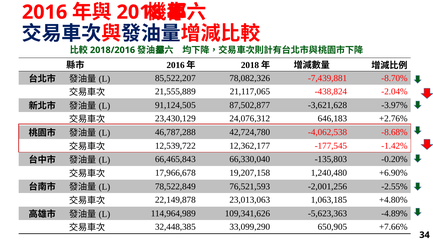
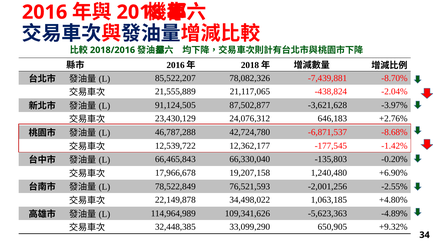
-4,062,538: -4,062,538 -> -6,871,537
23,013,063: 23,013,063 -> 34,498,022
+7.66%: +7.66% -> +9.32%
